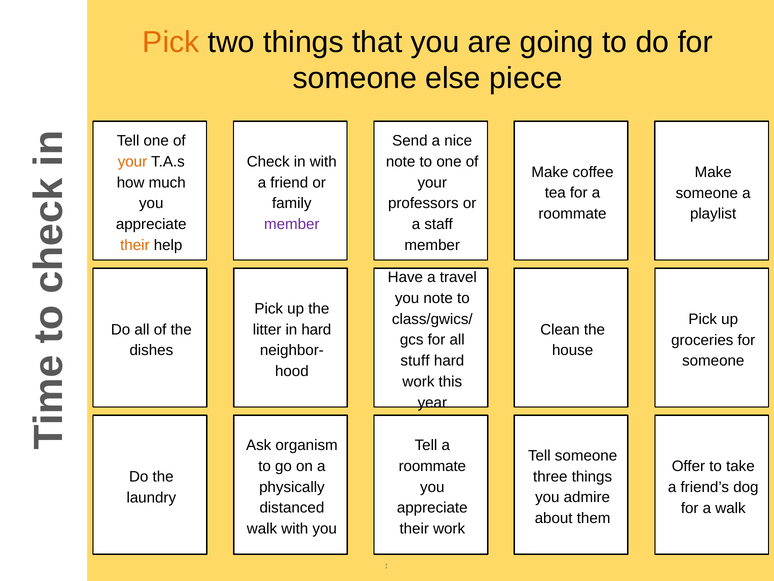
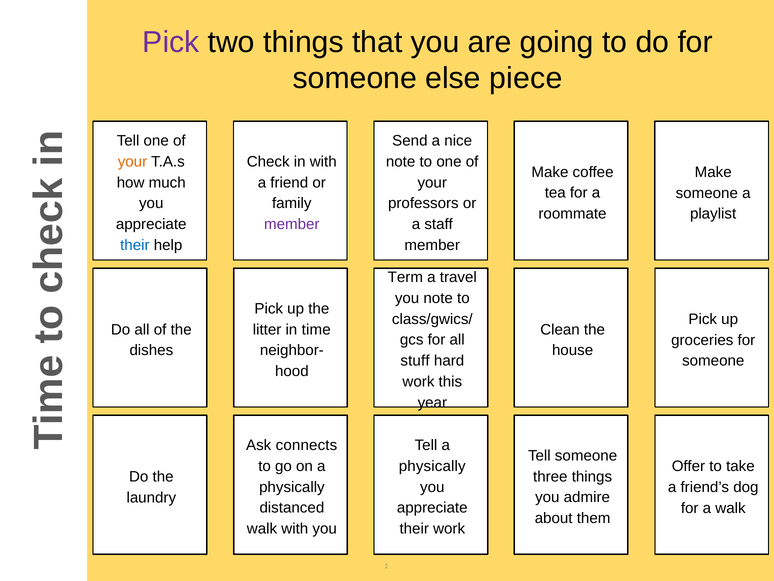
Pick at (171, 42) colour: orange -> purple
their at (135, 245) colour: orange -> blue
Have: Have -> Term
in hard: hard -> time
organism: organism -> connects
roommate at (432, 466): roommate -> physically
